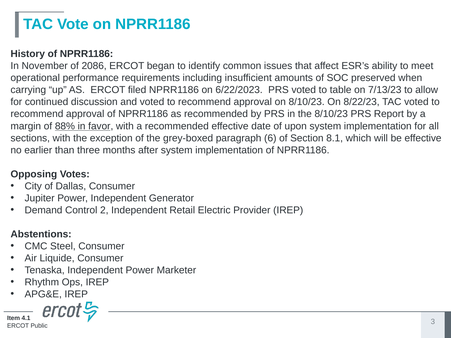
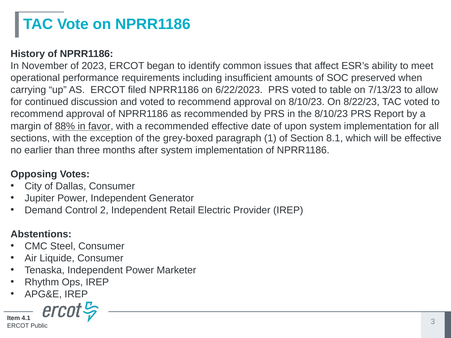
2086: 2086 -> 2023
6: 6 -> 1
